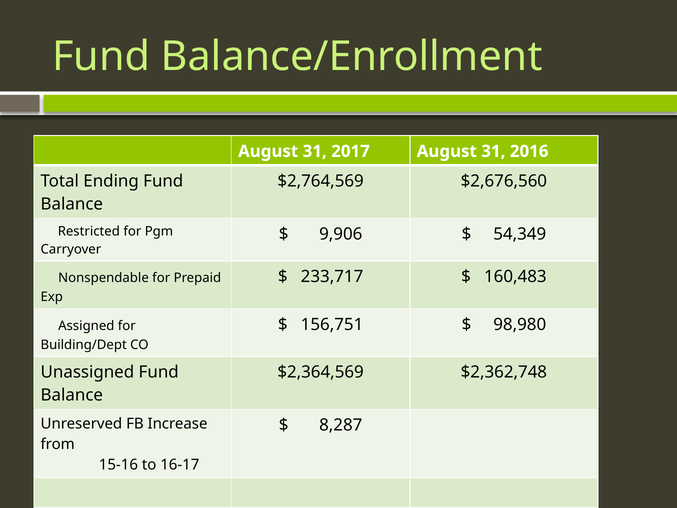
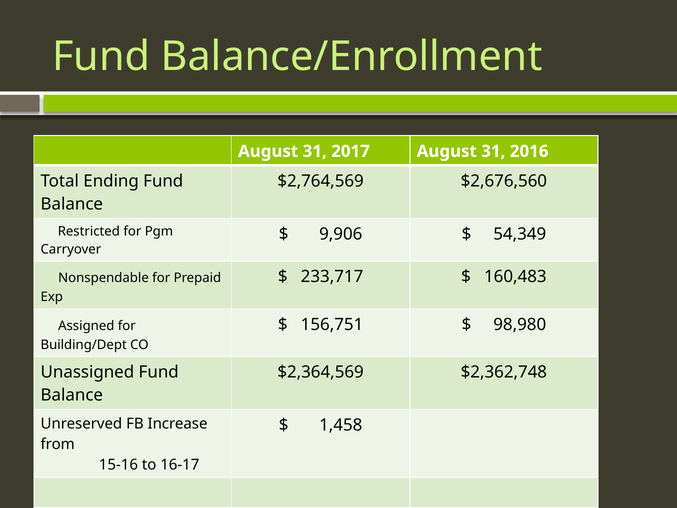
8,287: 8,287 -> 1,458
